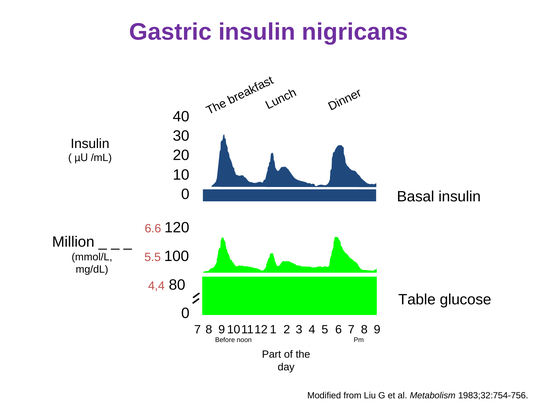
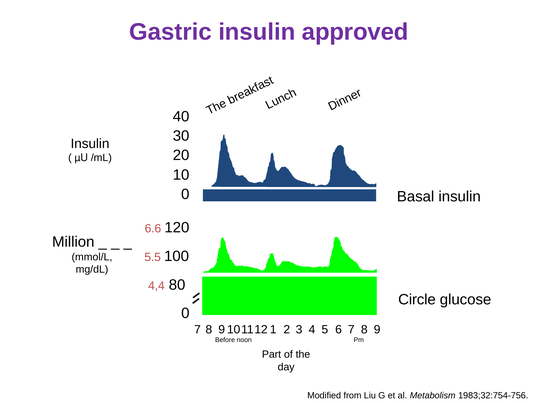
nigricans: nigricans -> approved
Table: Table -> Circle
